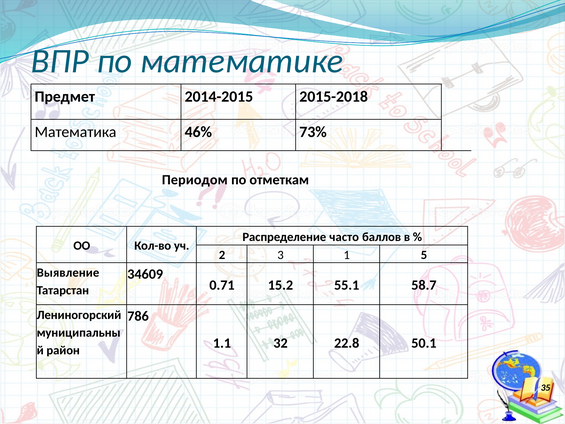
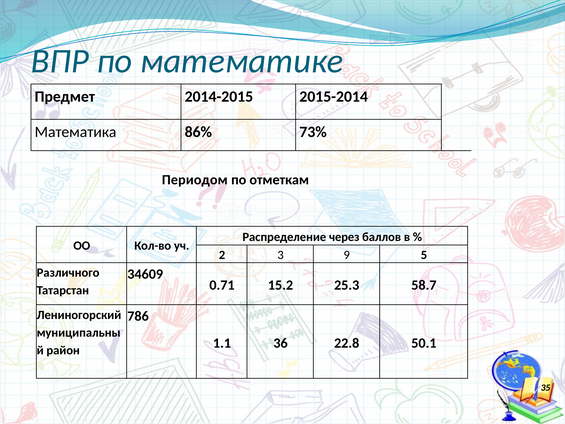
2015-2018: 2015-2018 -> 2015-2014
46%: 46% -> 86%
часто: часто -> через
1: 1 -> 9
Выявление: Выявление -> Различного
55.1: 55.1 -> 25.3
32: 32 -> 36
